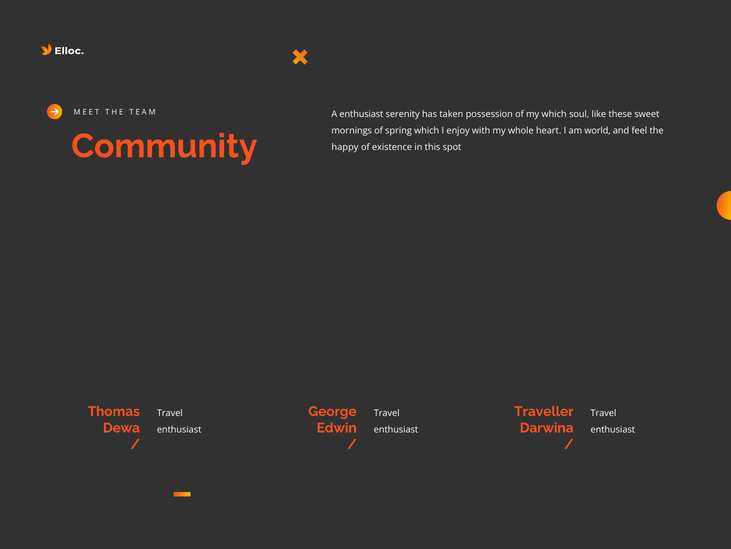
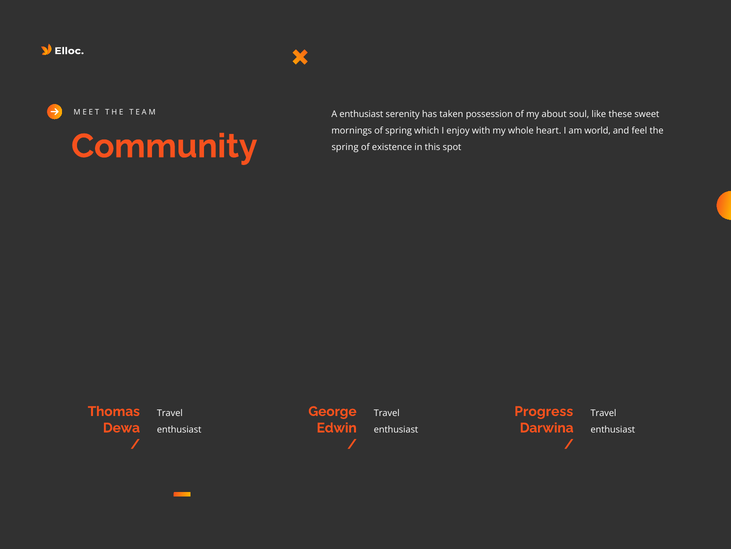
my which: which -> about
happy at (345, 147): happy -> spring
Traveller: Traveller -> Progress
